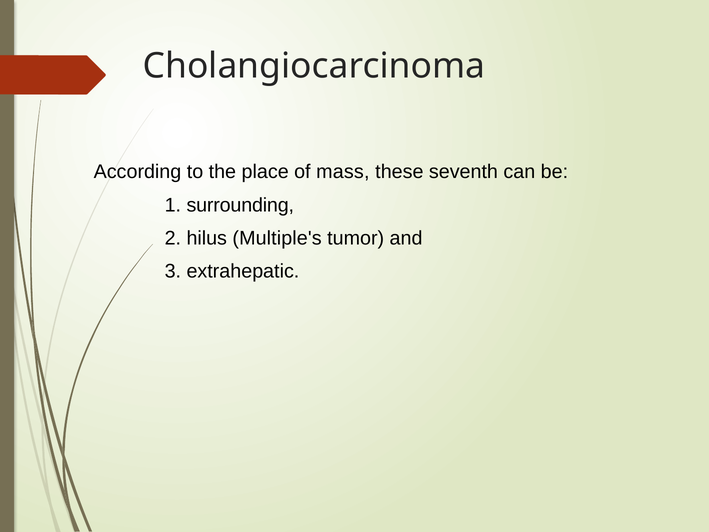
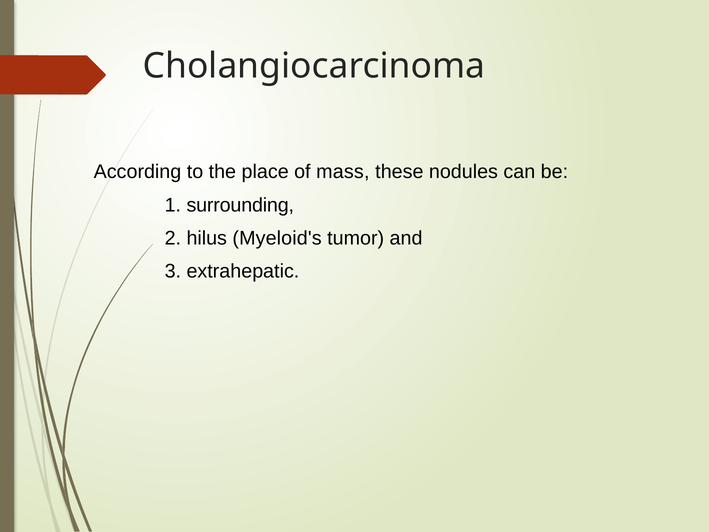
seventh: seventh -> nodules
Multiple's: Multiple's -> Myeloid's
